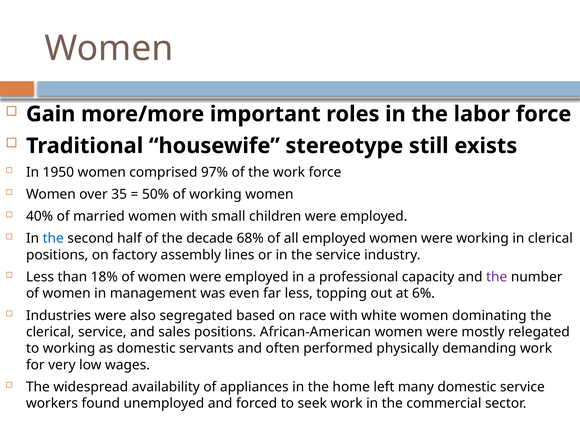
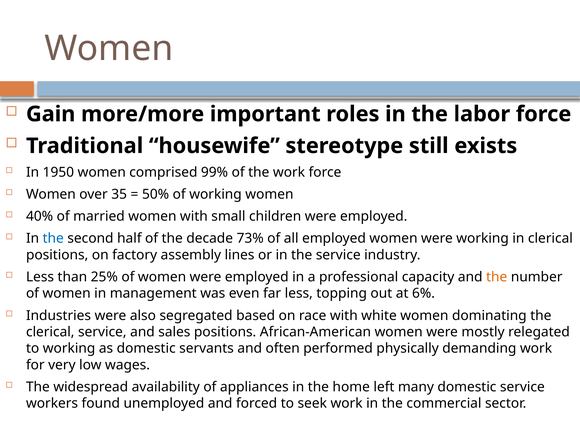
97%: 97% -> 99%
68%: 68% -> 73%
18%: 18% -> 25%
the at (497, 277) colour: purple -> orange
